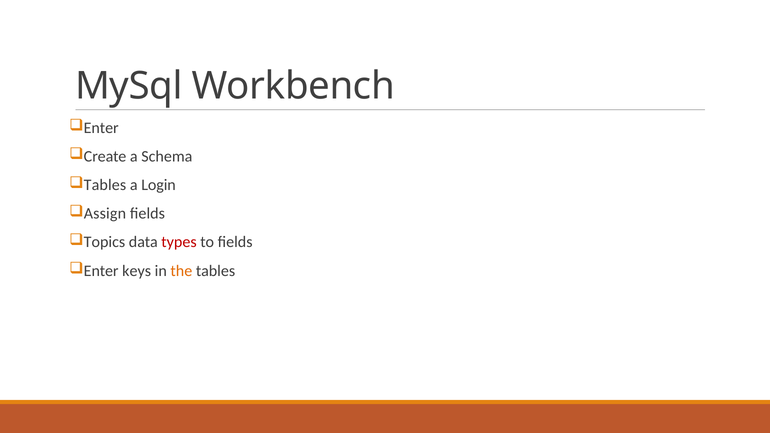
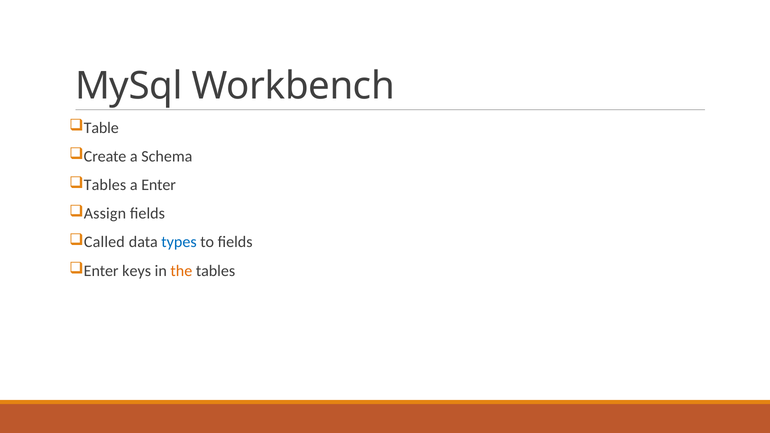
Enter at (101, 128): Enter -> Table
a Login: Login -> Enter
Topics: Topics -> Called
types colour: red -> blue
